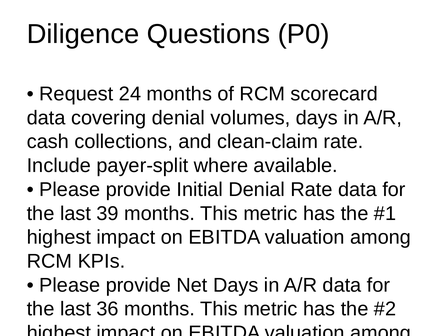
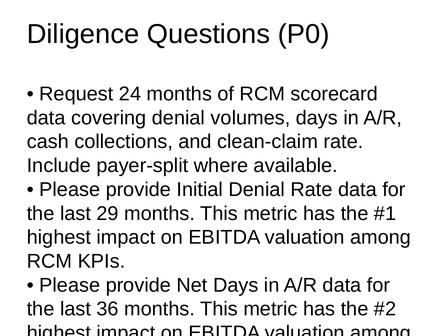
39: 39 -> 29
